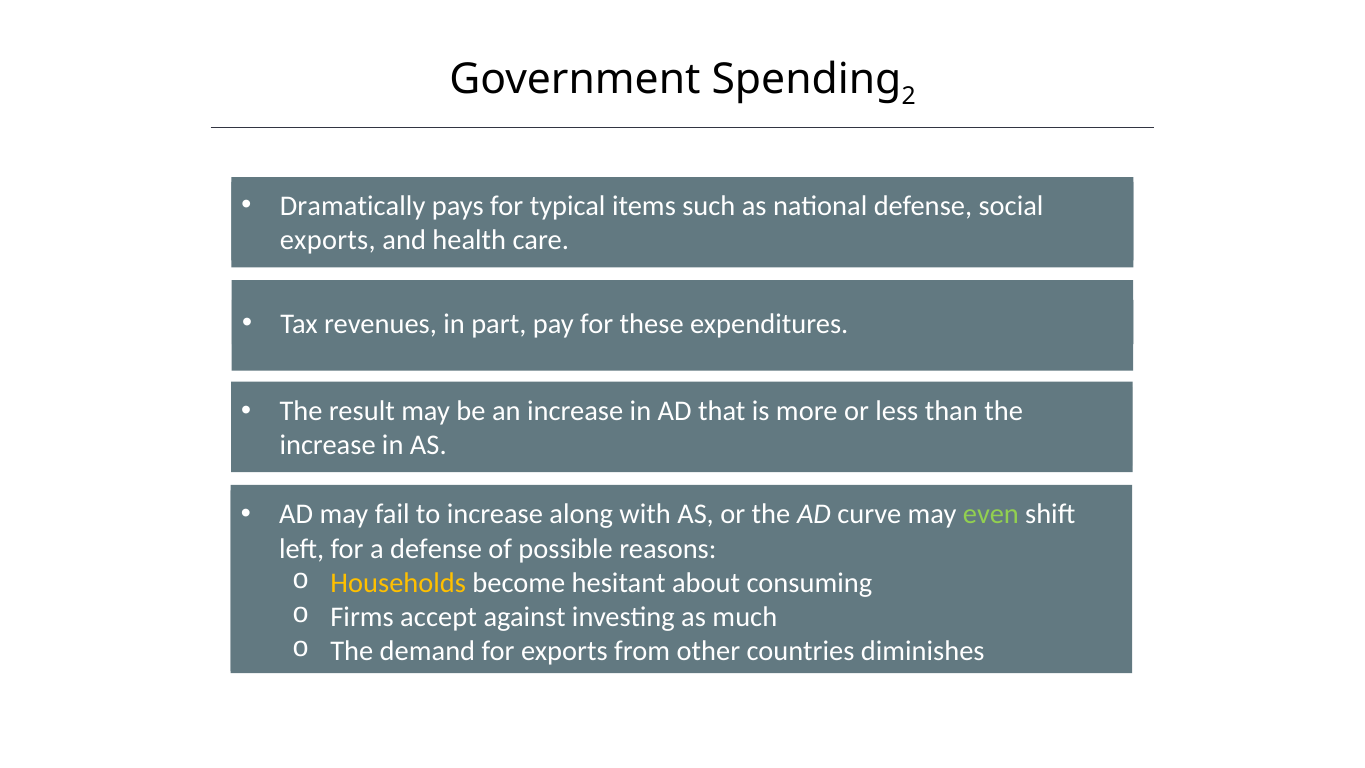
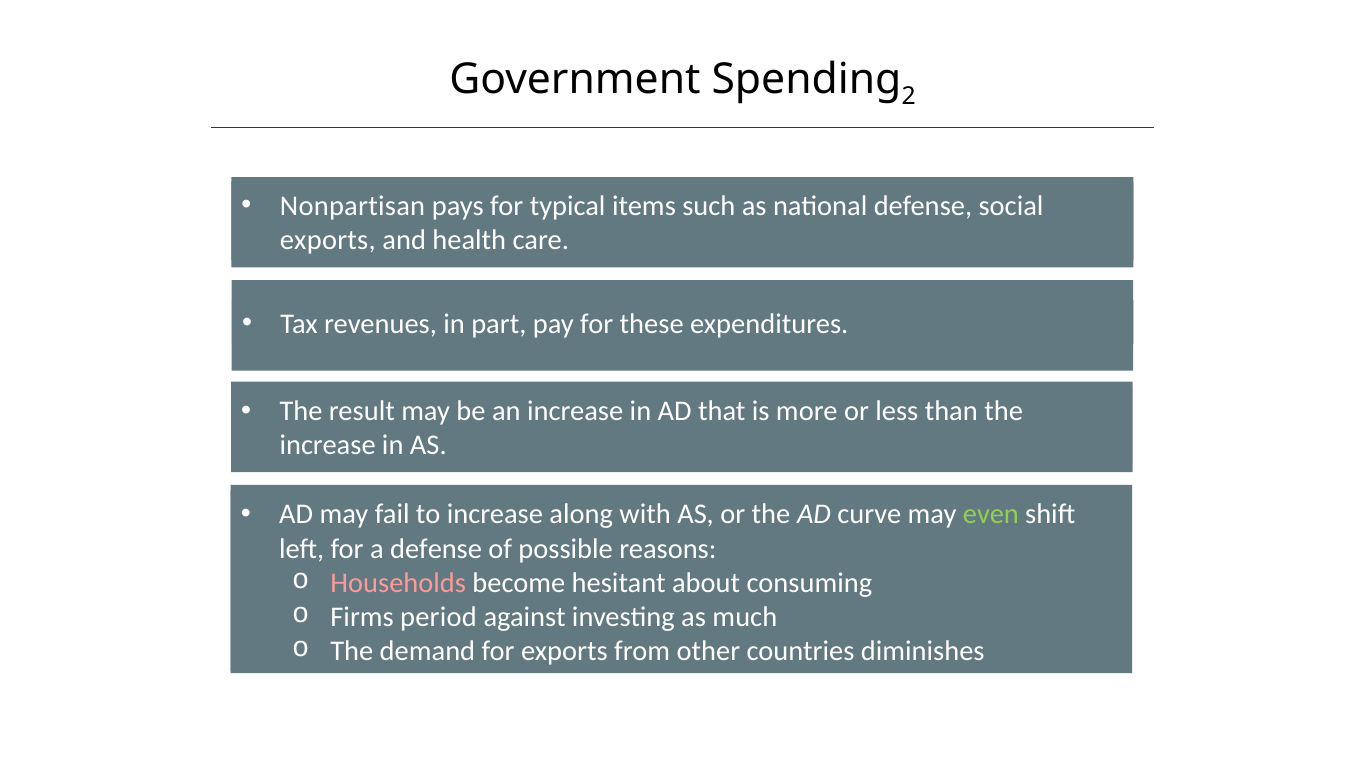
Dramatically: Dramatically -> Nonpartisan
Households colour: yellow -> pink
accept: accept -> period
